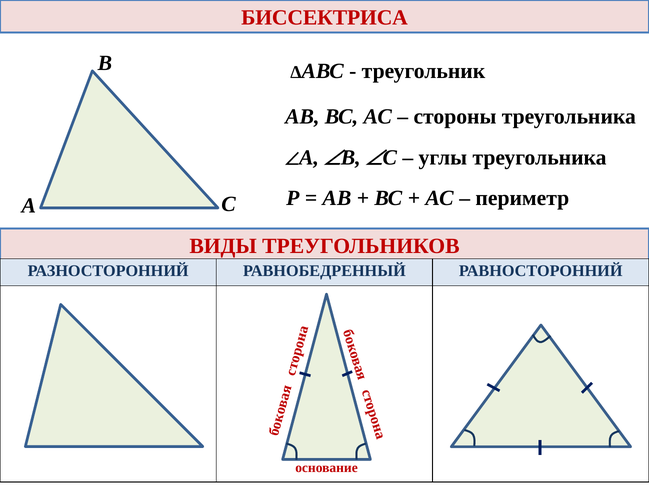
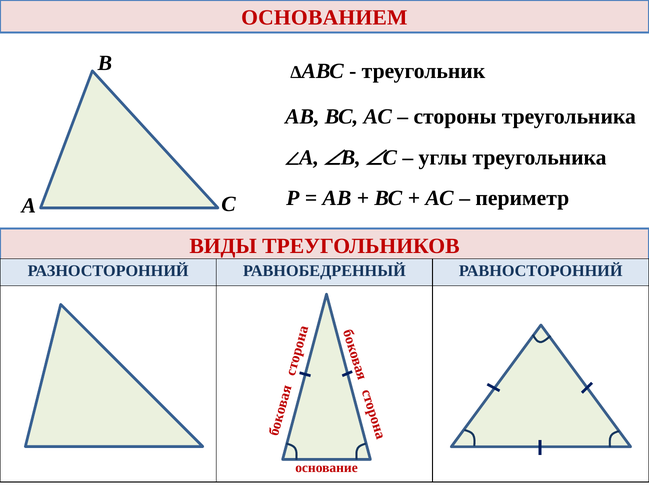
БИССЕКТРИСА: БИССЕКТРИСА -> ОСНОВАНИЕМ
